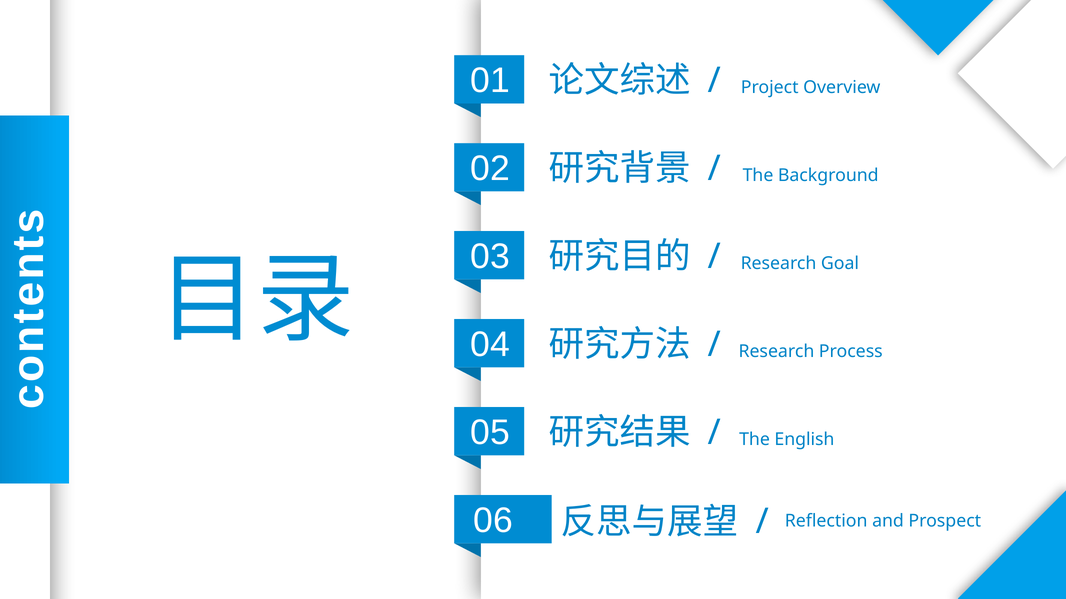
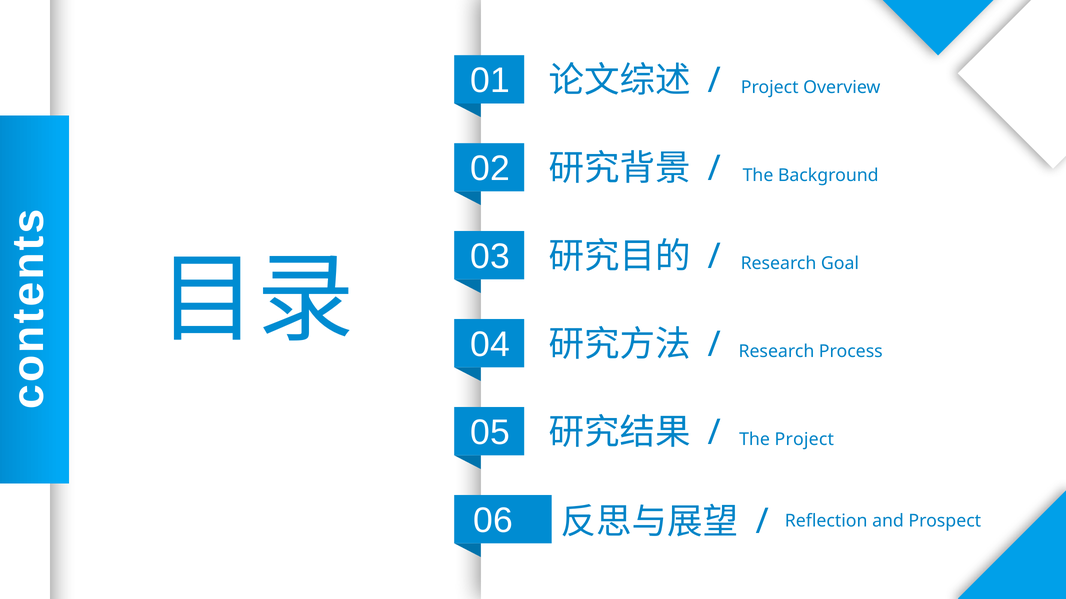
The English: English -> Project
